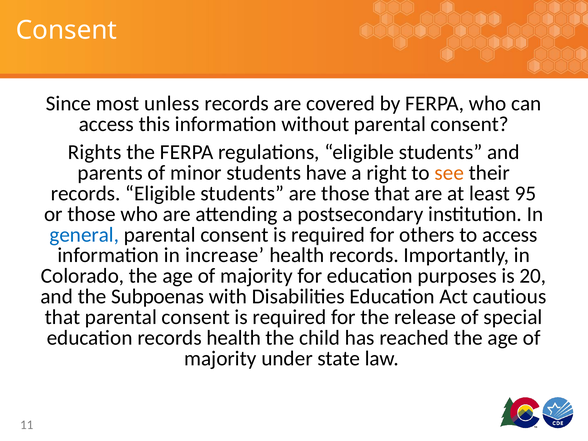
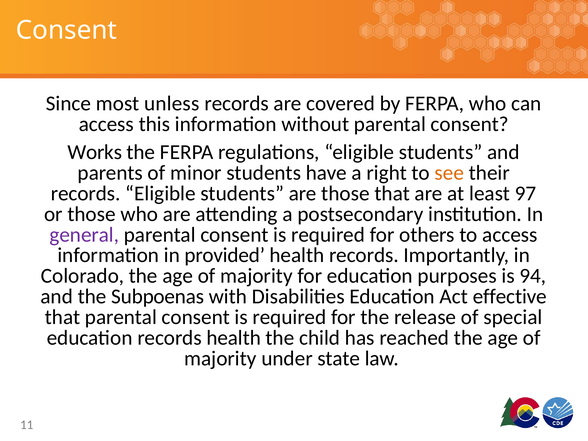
Rights: Rights -> Works
95: 95 -> 97
general colour: blue -> purple
increase: increase -> provided
20: 20 -> 94
cautious: cautious -> effective
